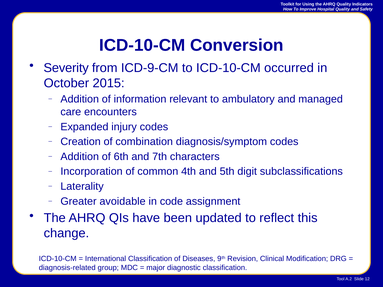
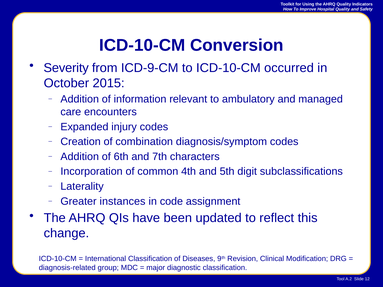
avoidable: avoidable -> instances
